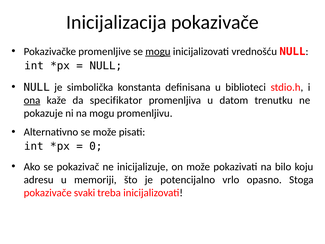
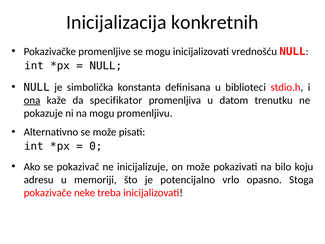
Inicijalizacija pokazivače: pokazivače -> konkretnih
mogu at (158, 51) underline: present -> none
svaki: svaki -> neke
